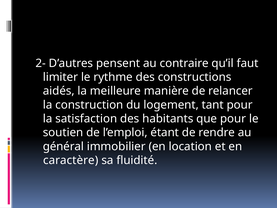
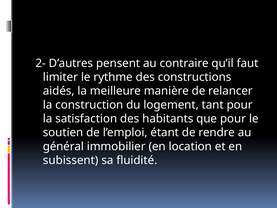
caractère: caractère -> subissent
